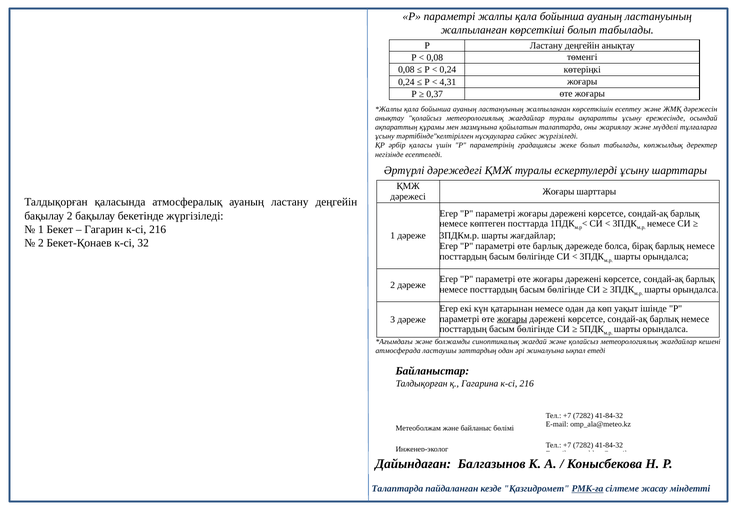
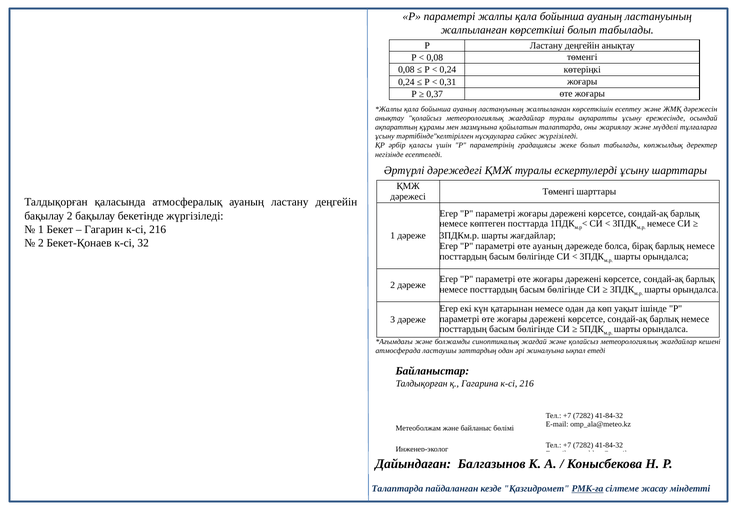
4,31: 4,31 -> 0,31
Жоғары at (559, 192): Жоғары -> Төменгі
өте барлық: барлық -> ауаның
жоғары at (512, 319) underline: present -> none
